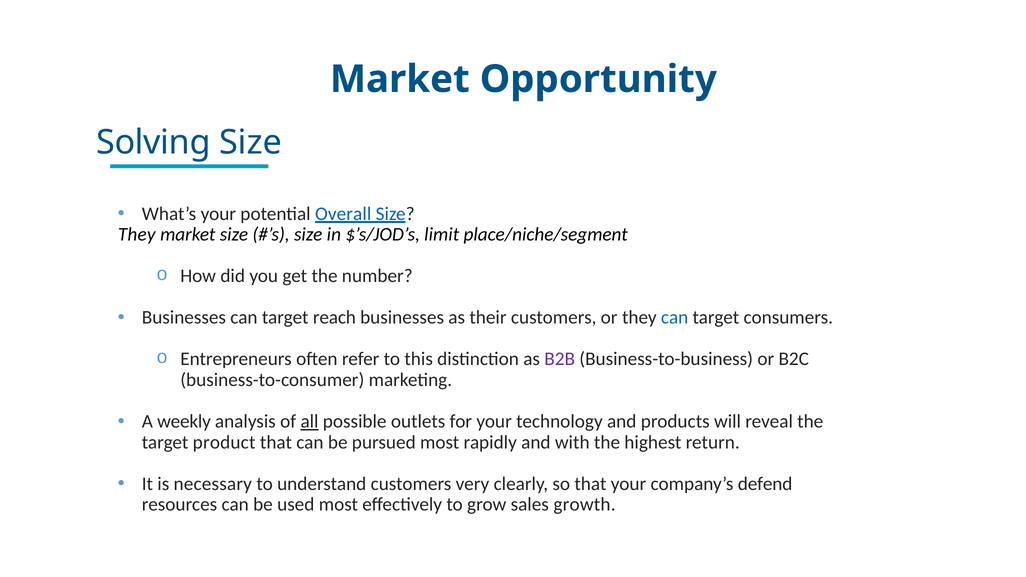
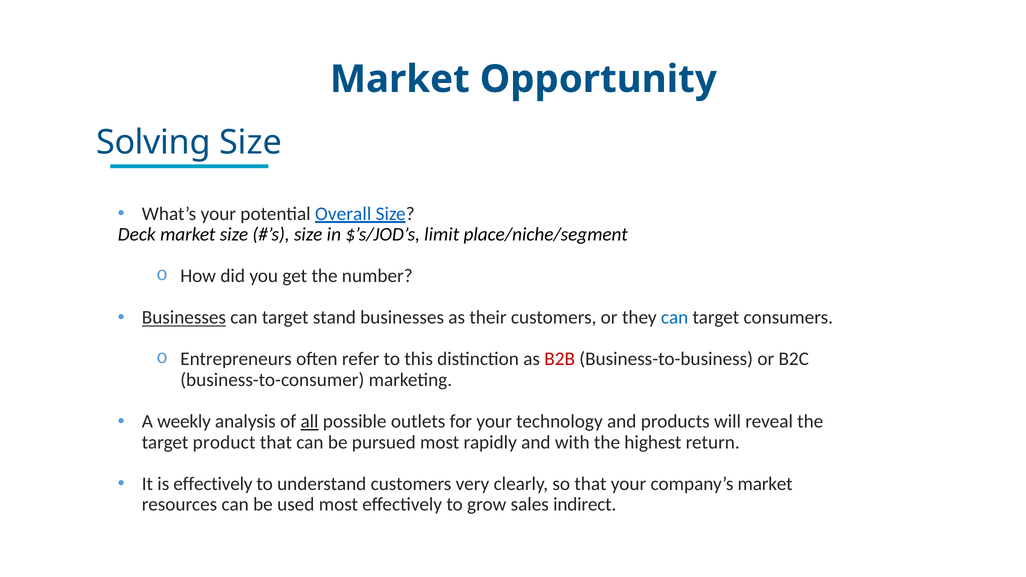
They at (137, 235): They -> Deck
Businesses at (184, 318) underline: none -> present
reach: reach -> stand
B2B colour: purple -> red
is necessary: necessary -> effectively
company’s defend: defend -> market
growth: growth -> indirect
